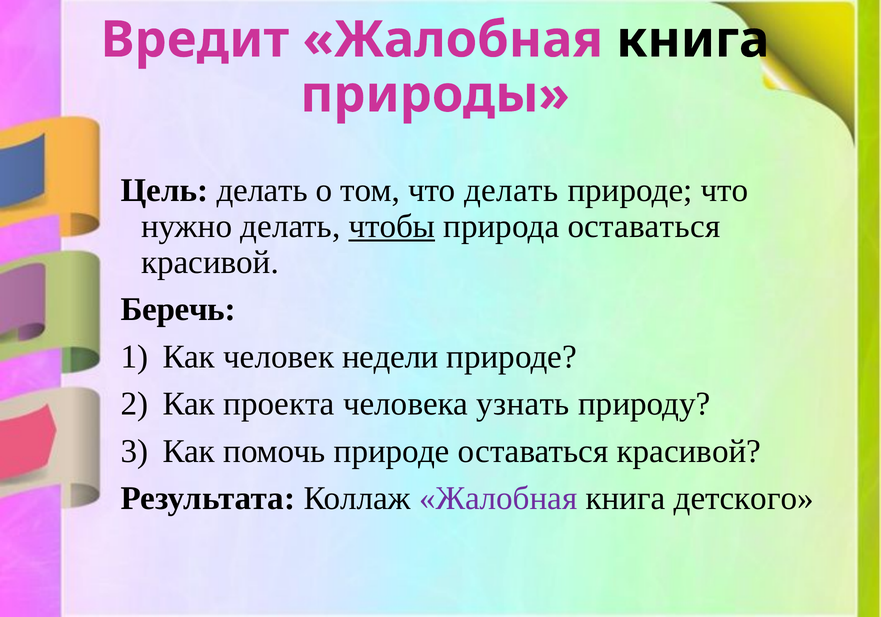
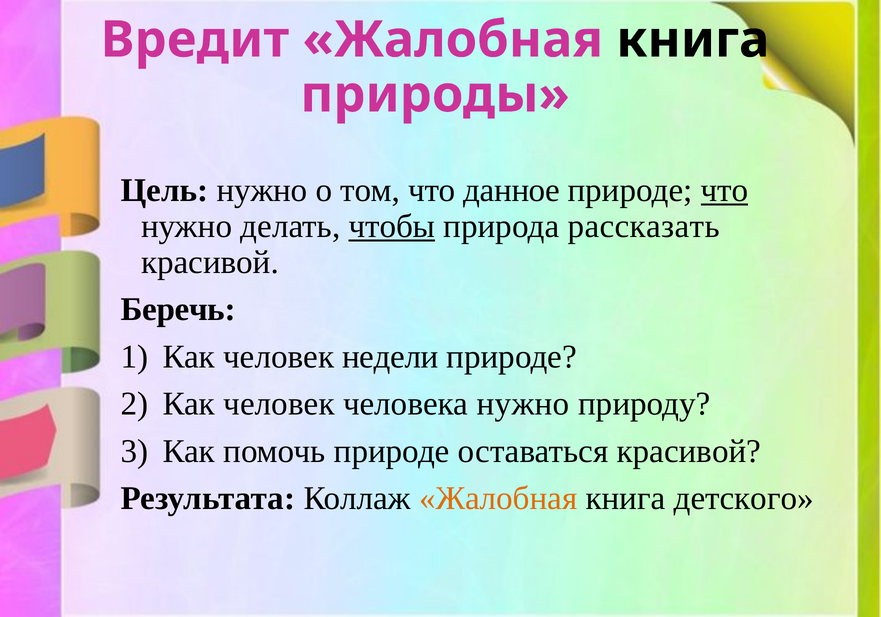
Цель делать: делать -> нужно
что делать: делать -> данное
что at (725, 190) underline: none -> present
природа оставаться: оставаться -> рассказать
проекта at (279, 404): проекта -> человек
человека узнать: узнать -> нужно
Жалобная at (498, 498) colour: purple -> orange
